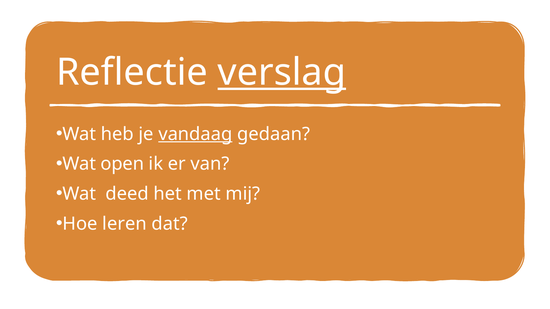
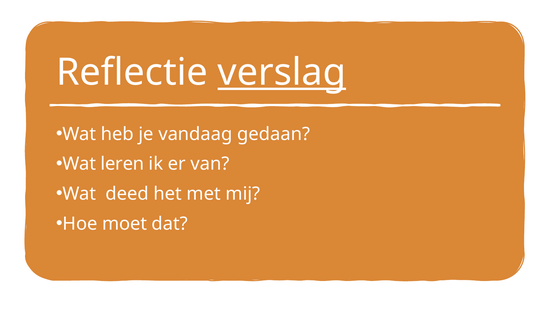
vandaag underline: present -> none
open: open -> leren
leren: leren -> moet
